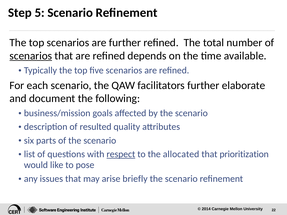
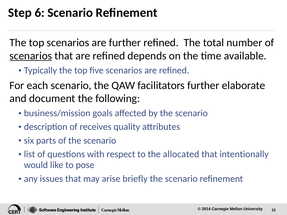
5: 5 -> 6
resulted: resulted -> receives
respect underline: present -> none
prioritization: prioritization -> intentionally
